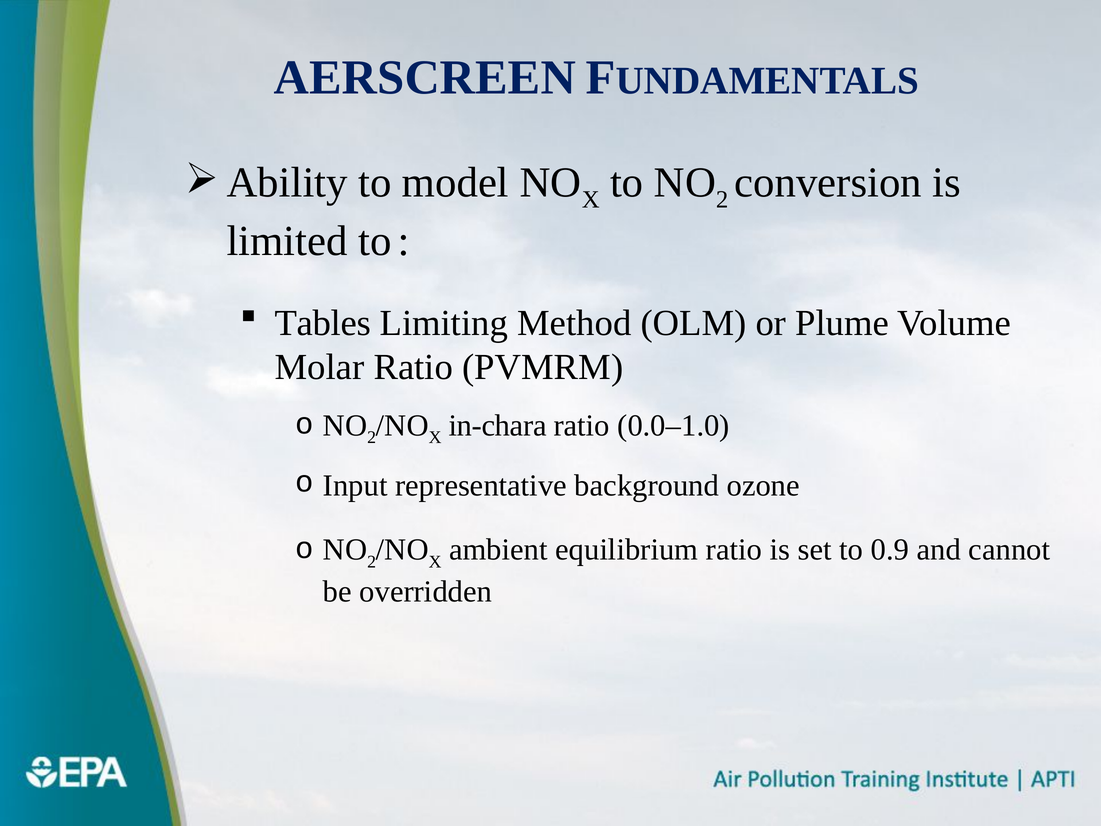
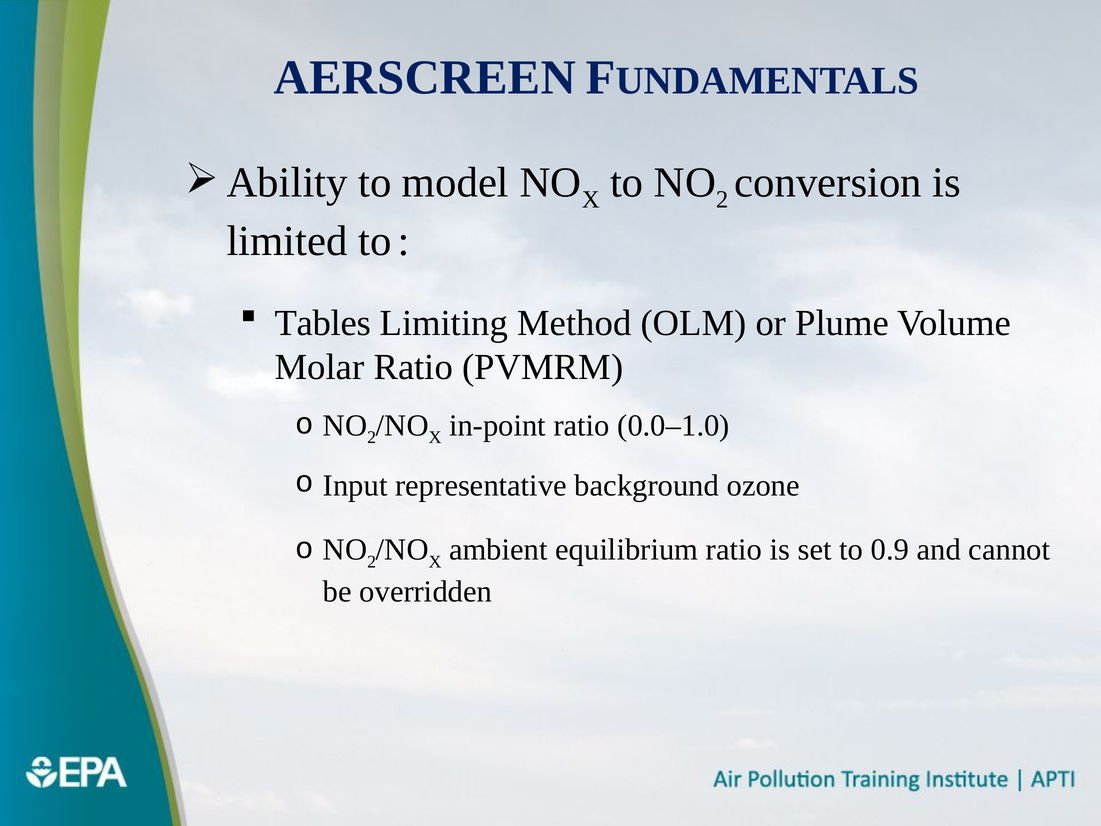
in-chara: in-chara -> in-point
